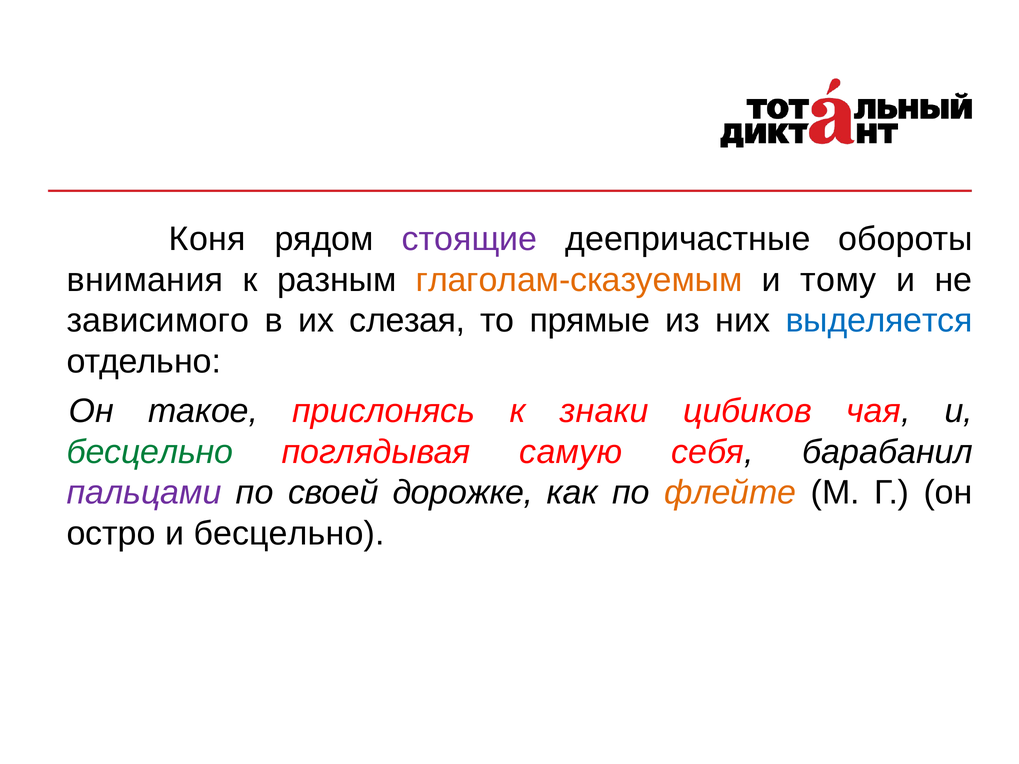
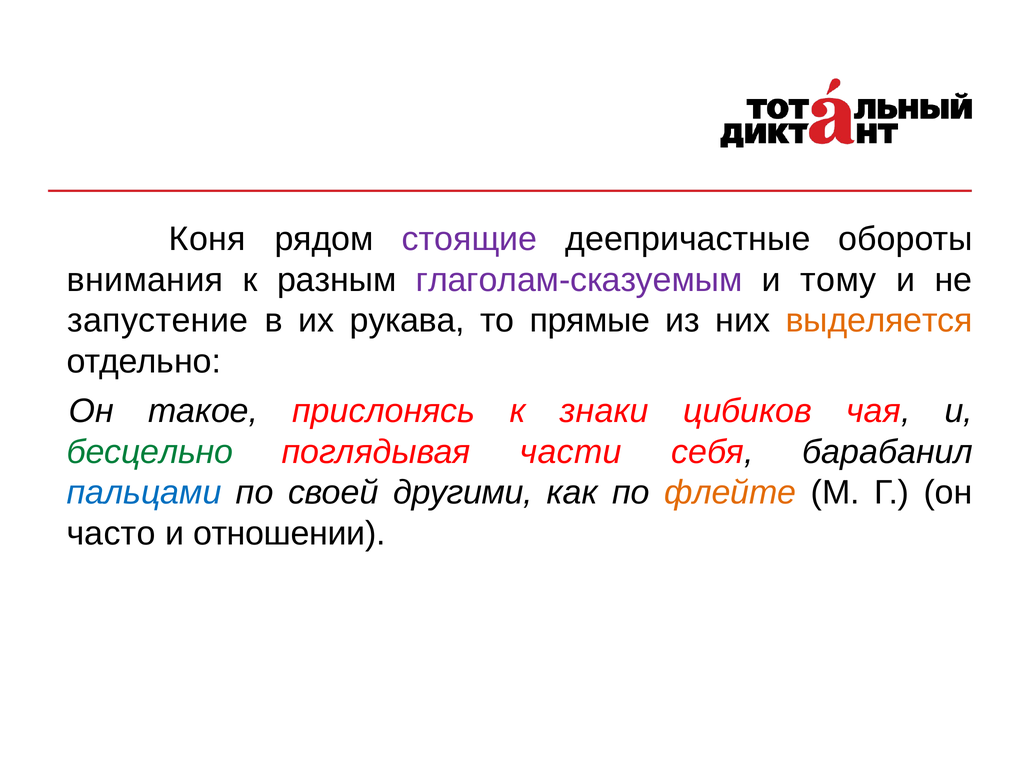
глаголам-сказуемым colour: orange -> purple
зависимого: зависимого -> запустение
слезая: слезая -> рукава
выделяется colour: blue -> orange
самую: самую -> части
пальцами colour: purple -> blue
дорожке: дорожке -> другими
остро: остро -> часто
бесцельно at (289, 534): бесцельно -> отношении
